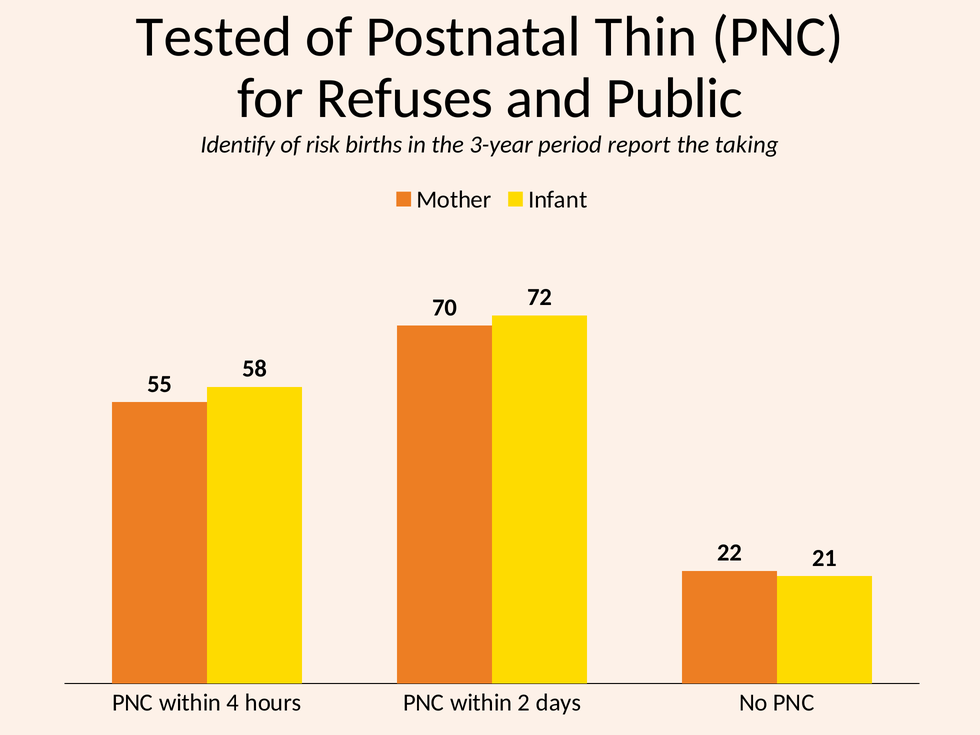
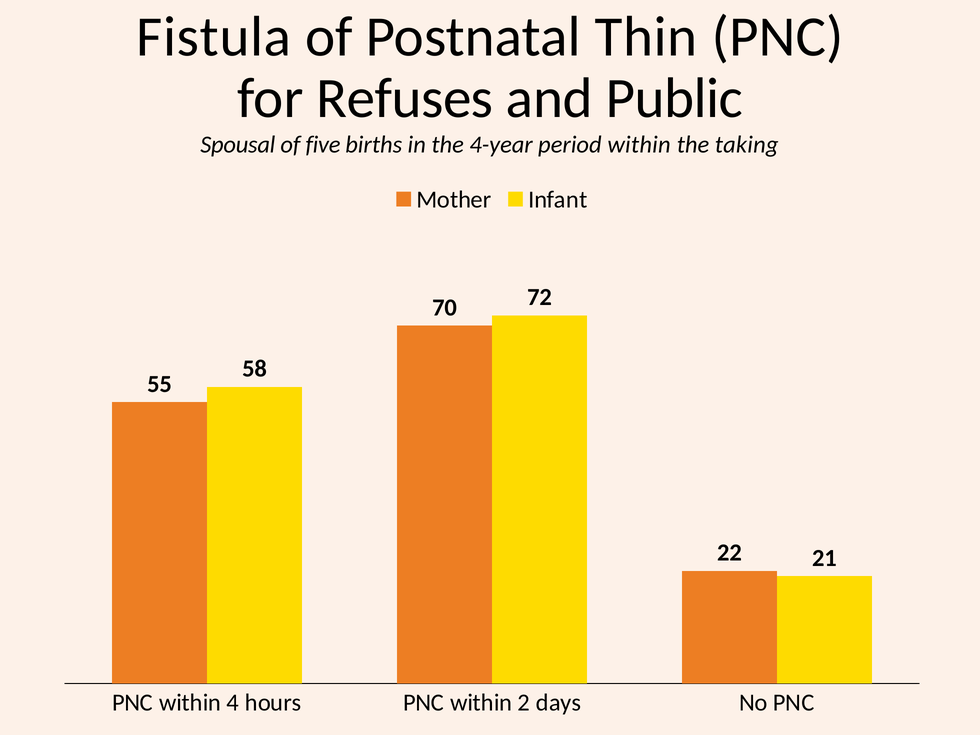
Tested: Tested -> Fistula
Identify: Identify -> Spousal
risk: risk -> five
3-year: 3-year -> 4-year
period report: report -> within
